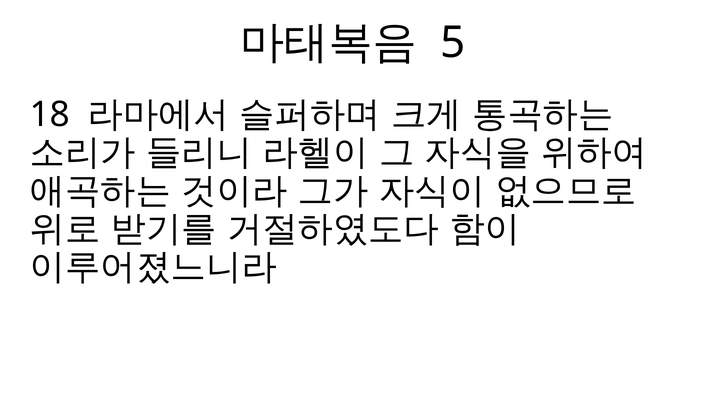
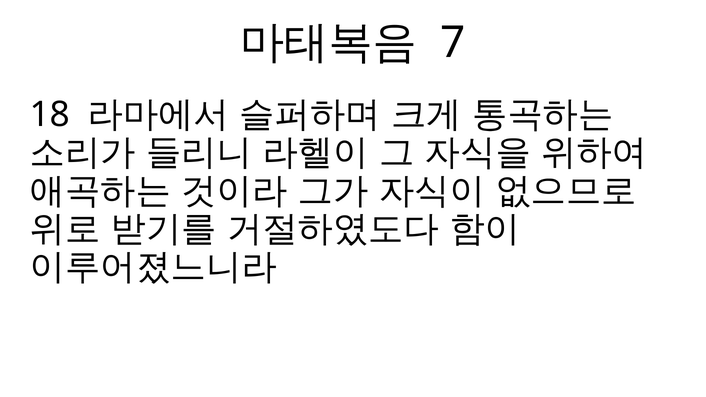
5: 5 -> 7
